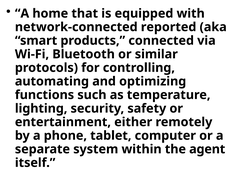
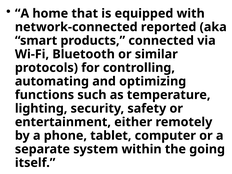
agent: agent -> going
